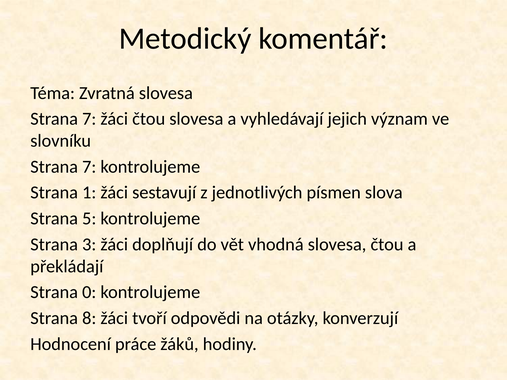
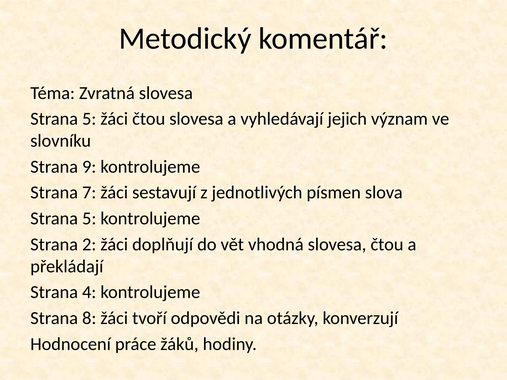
7 at (89, 119): 7 -> 5
7 at (89, 167): 7 -> 9
1: 1 -> 7
3: 3 -> 2
0: 0 -> 4
